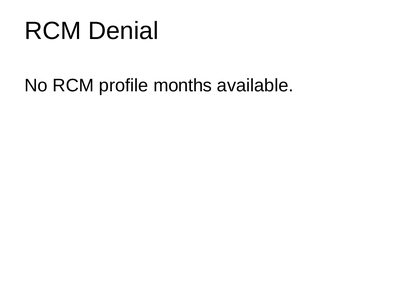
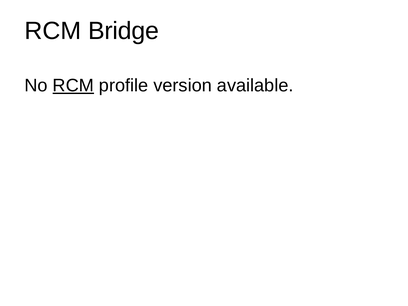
Denial: Denial -> Bridge
RCM at (73, 86) underline: none -> present
months: months -> version
